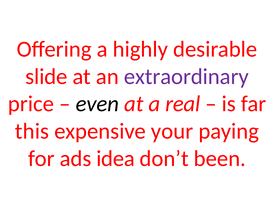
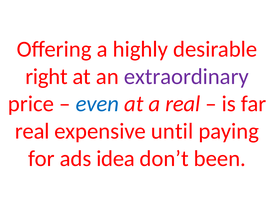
slide: slide -> right
even colour: black -> blue
this at (32, 131): this -> real
your: your -> until
